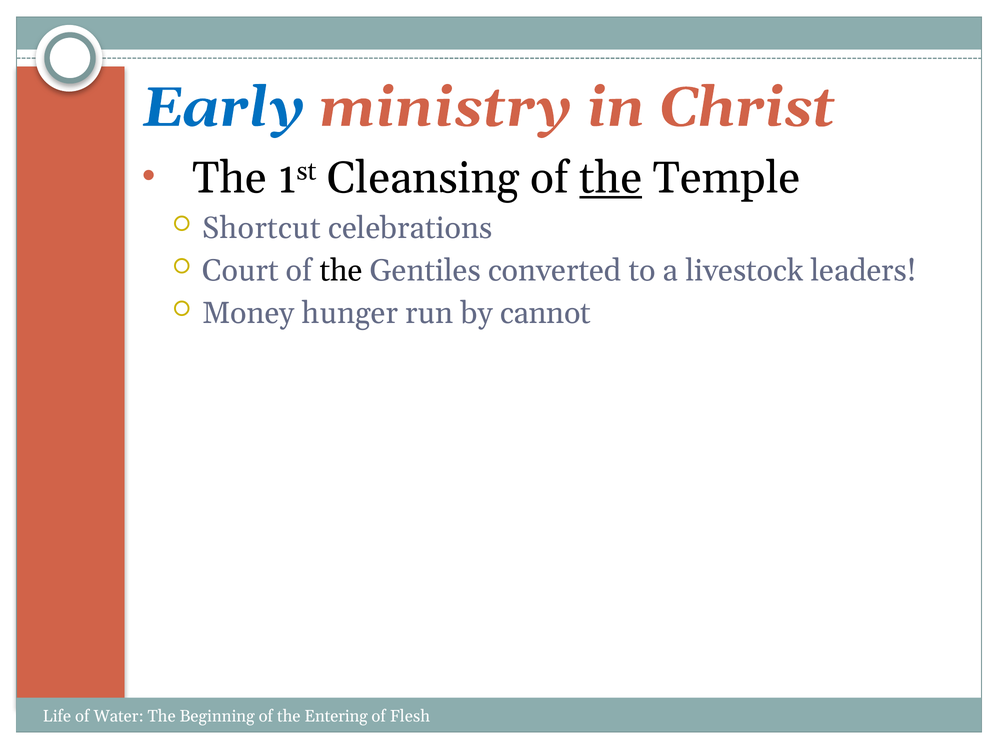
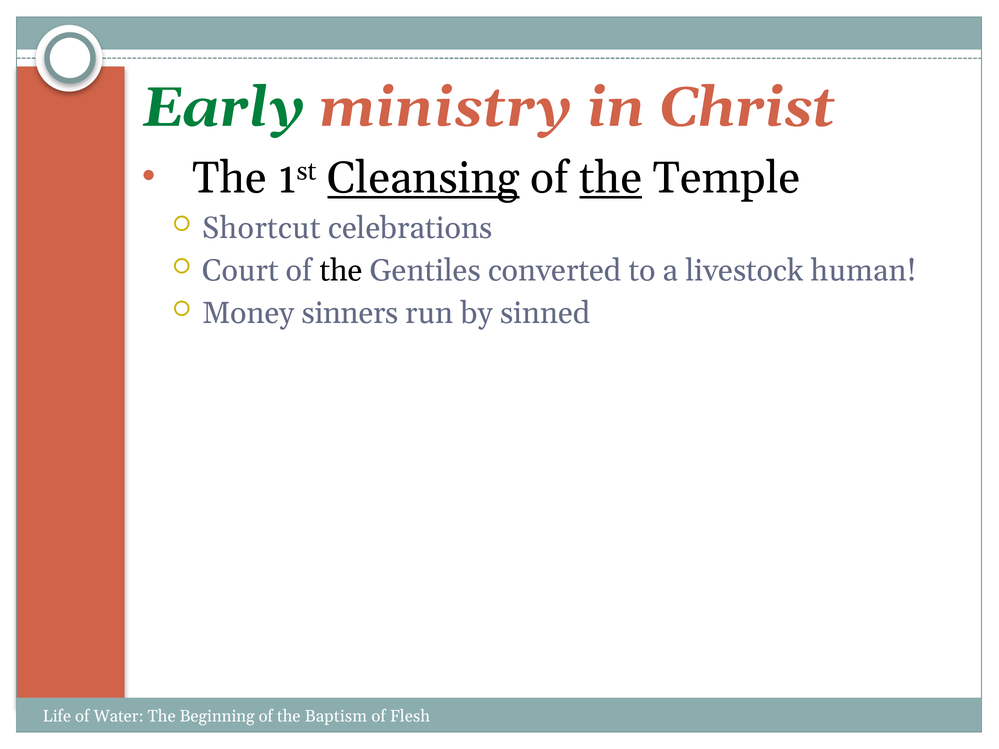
Early colour: blue -> green
Cleansing underline: none -> present
leaders: leaders -> human
hunger: hunger -> sinners
cannot: cannot -> sinned
Entering: Entering -> Baptism
